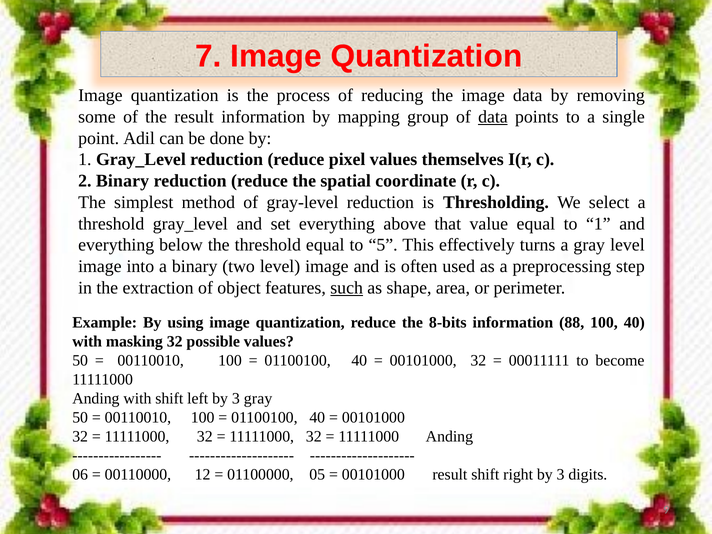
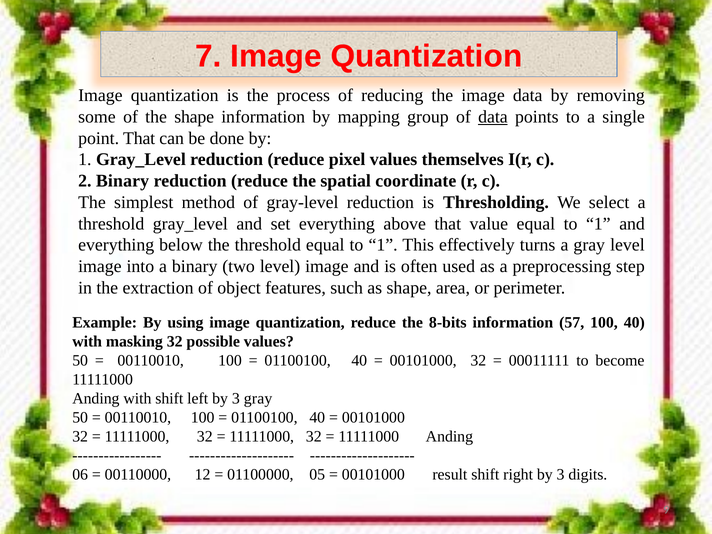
the result: result -> shape
point Adil: Adil -> That
threshold equal to 5: 5 -> 1
such underline: present -> none
88: 88 -> 57
